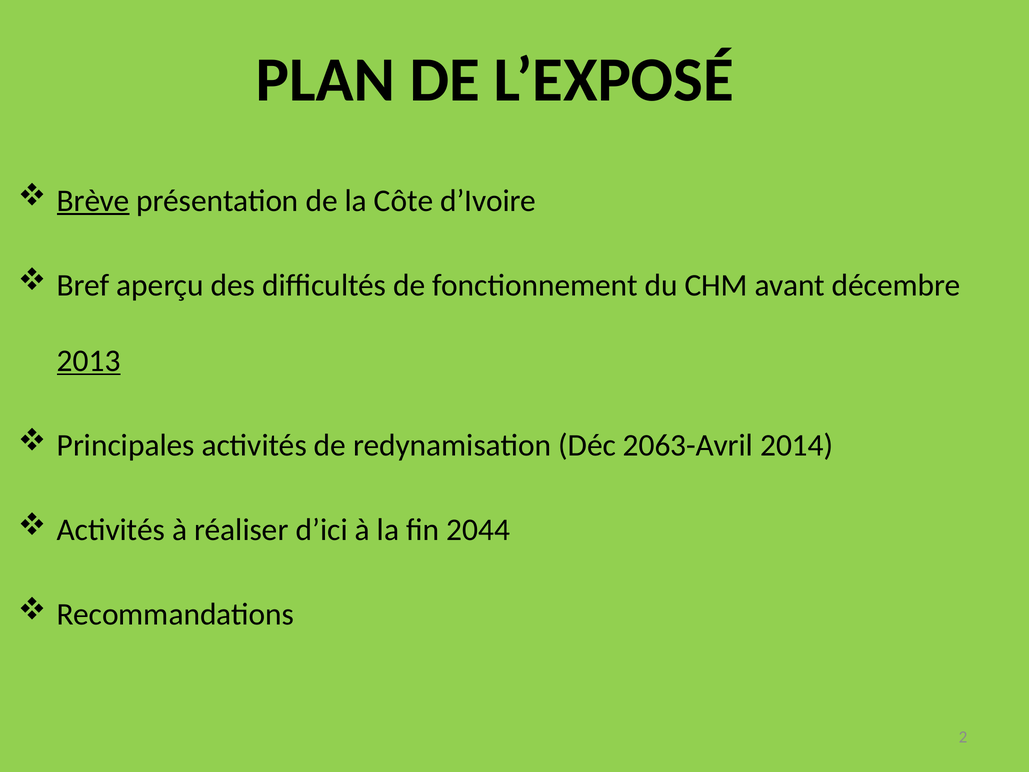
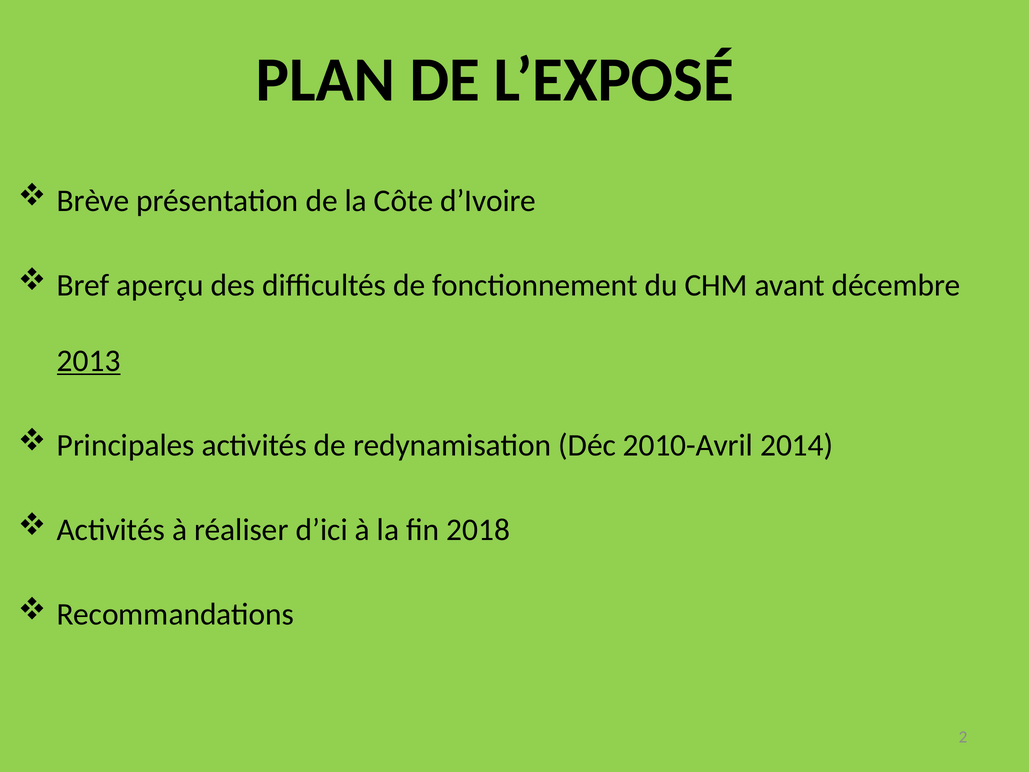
Brève underline: present -> none
2063-Avril: 2063-Avril -> 2010-Avril
2044: 2044 -> 2018
